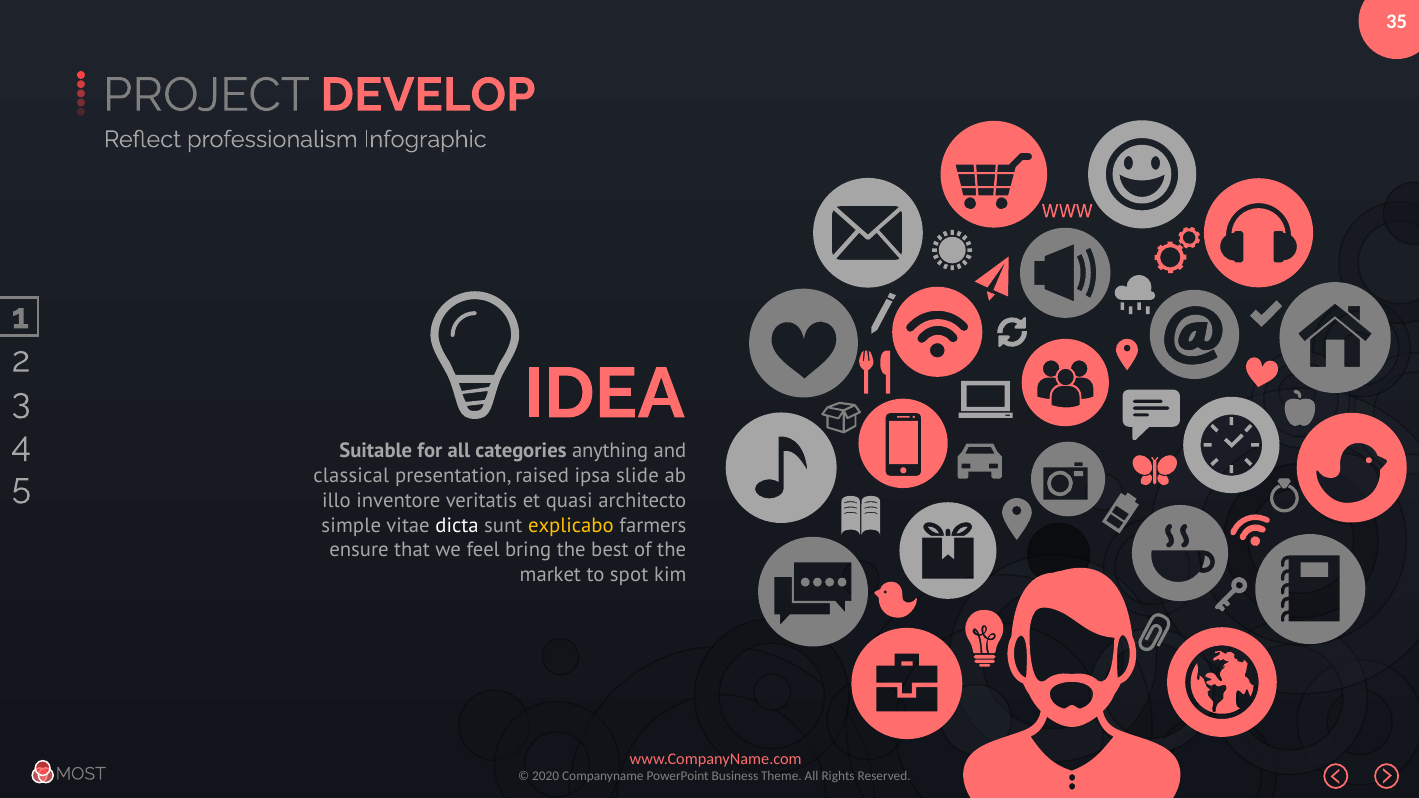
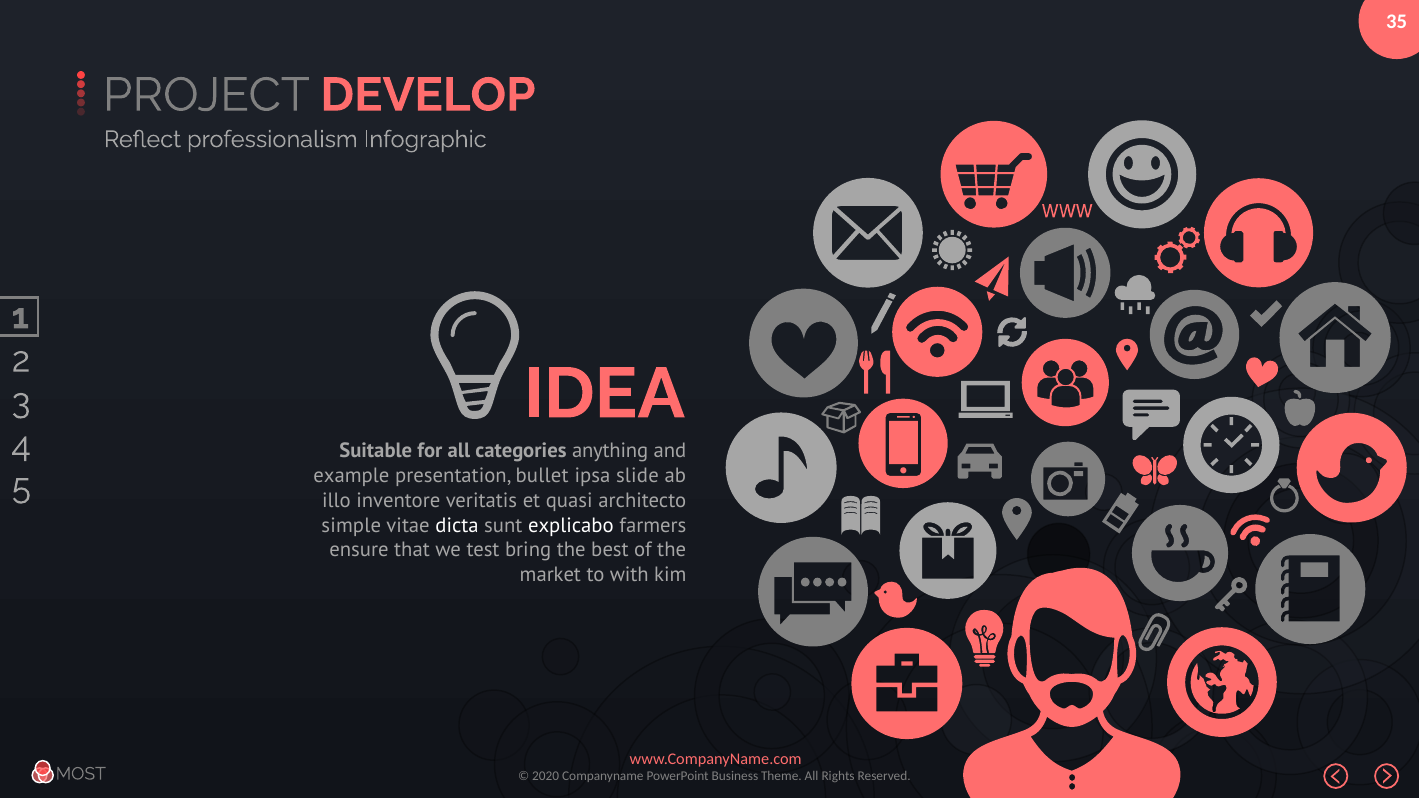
classical: classical -> example
raised: raised -> bullet
explicabo colour: yellow -> white
feel: feel -> test
spot: spot -> with
